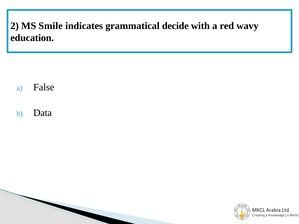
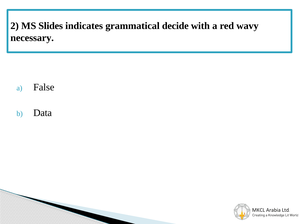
Smile: Smile -> Slides
education: education -> necessary
